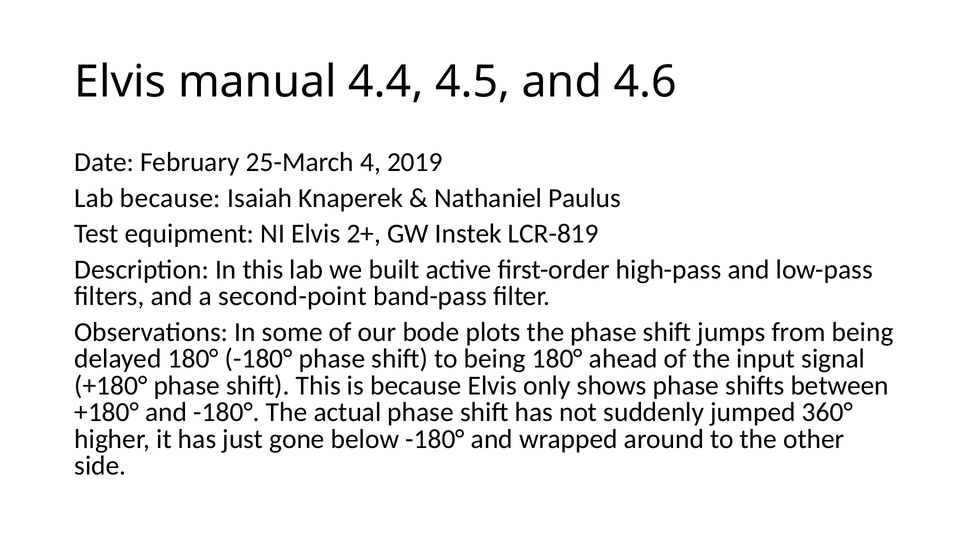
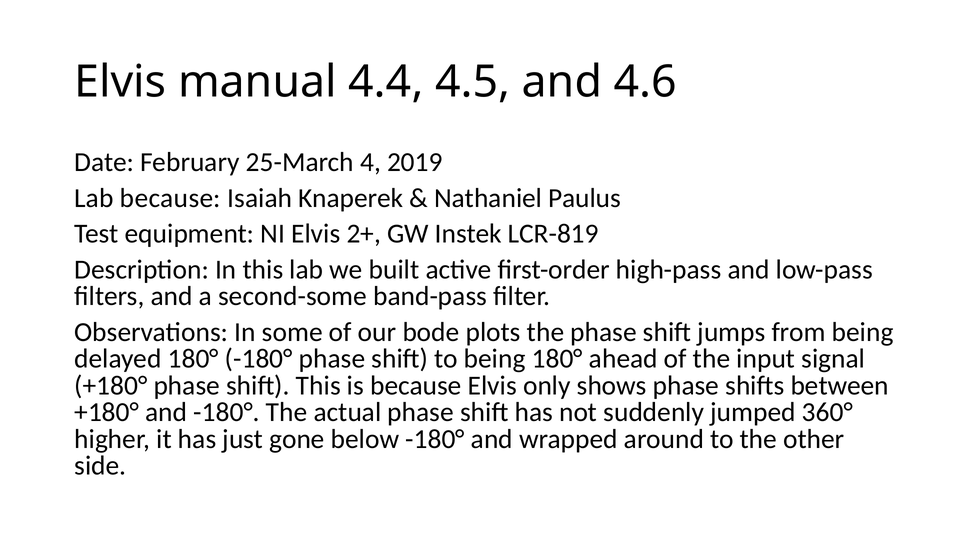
second-point: second-point -> second-some
